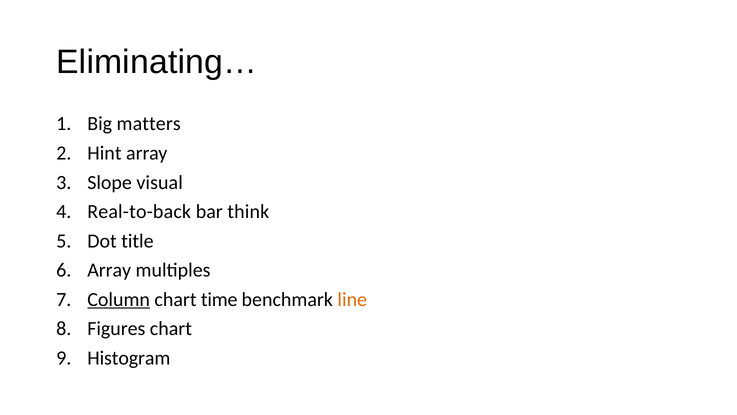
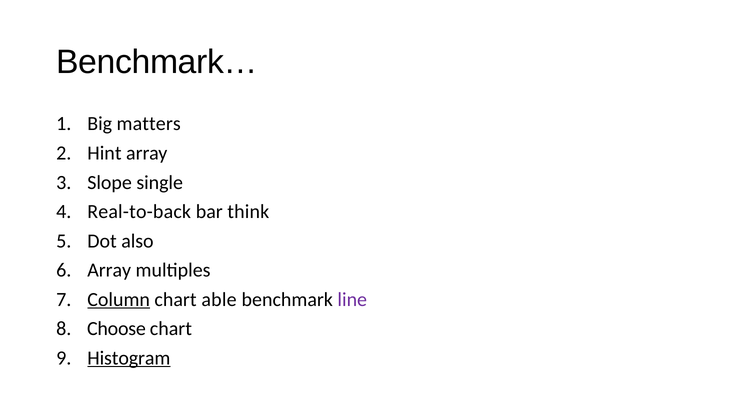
Eliminating…: Eliminating… -> Benchmark…
visual: visual -> single
title: title -> also
time: time -> able
line colour: orange -> purple
Figures: Figures -> Choose
Histogram underline: none -> present
